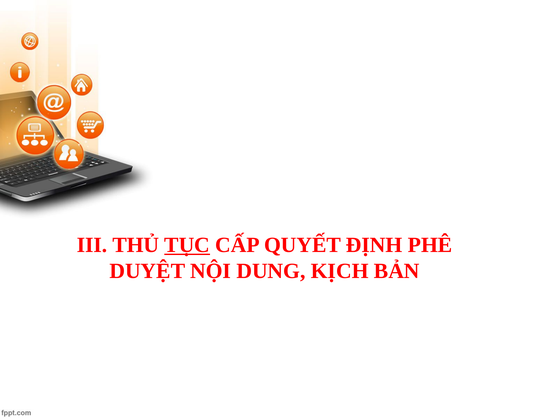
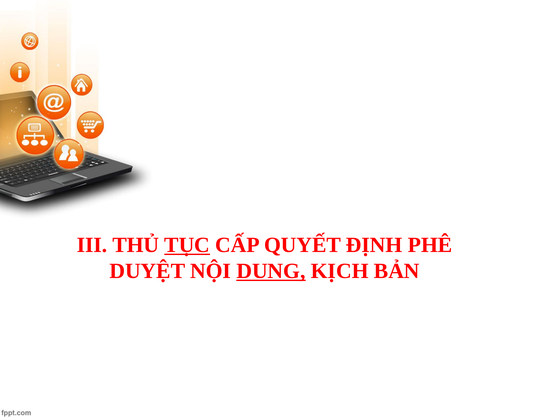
DUNG underline: none -> present
